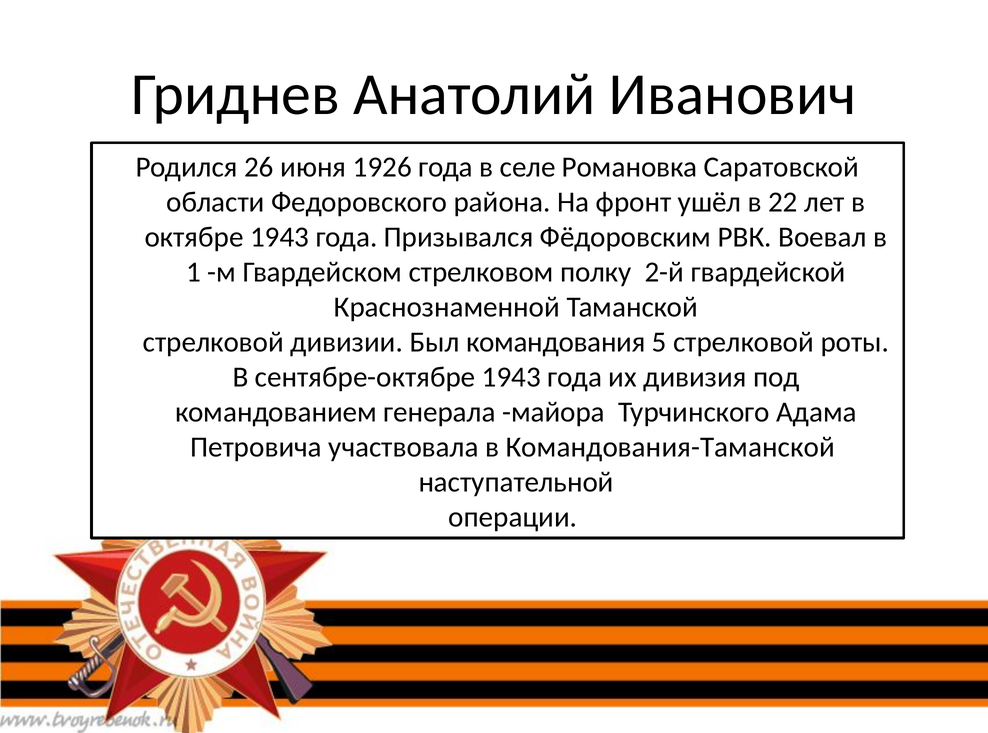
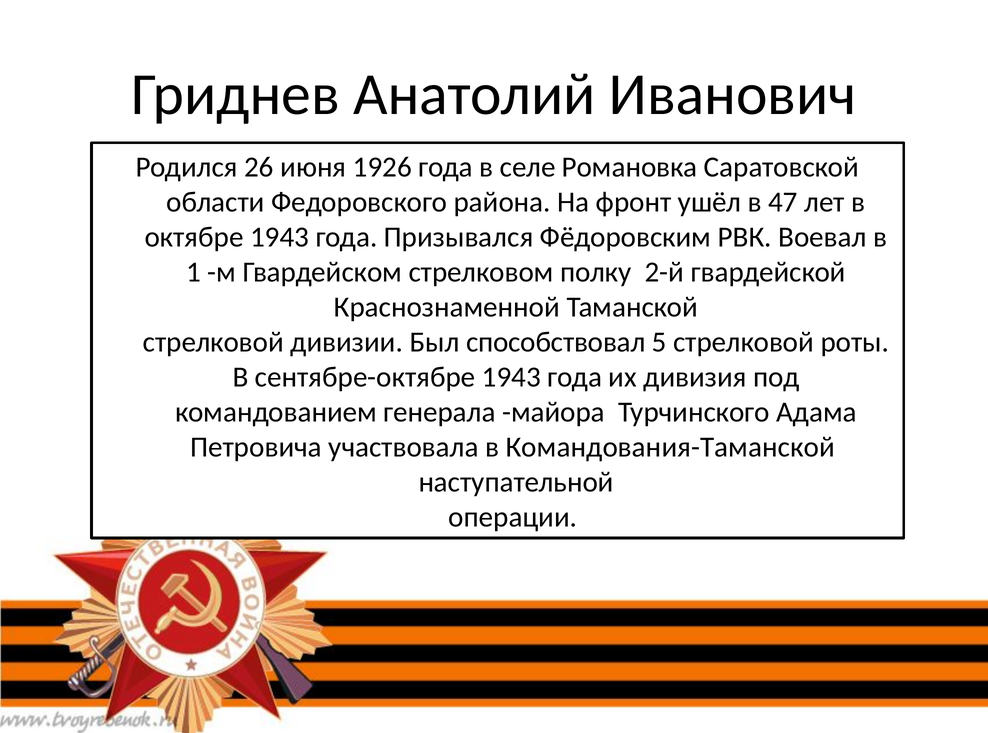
22: 22 -> 47
командования: командования -> способствовал
